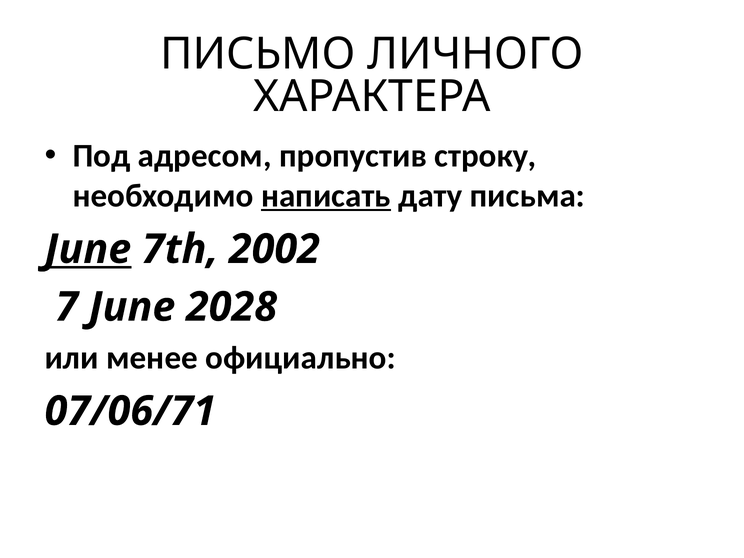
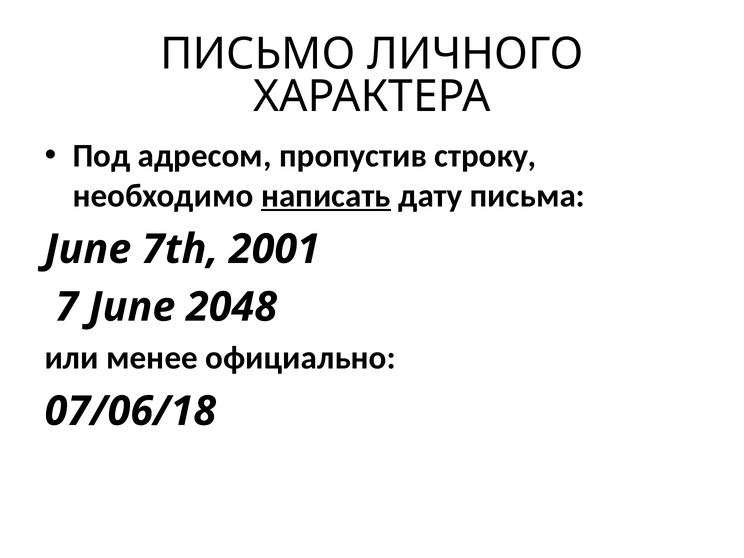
June at (88, 249) underline: present -> none
2002: 2002 -> 2001
2028: 2028 -> 2048
07/06/71: 07/06/71 -> 07/06/18
